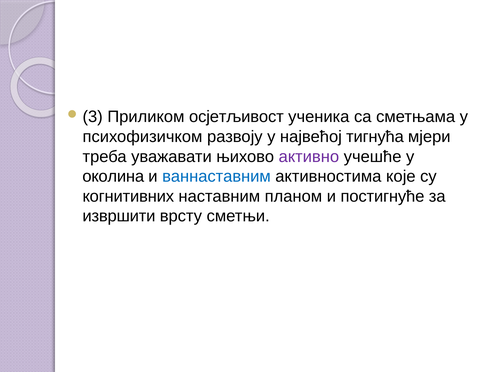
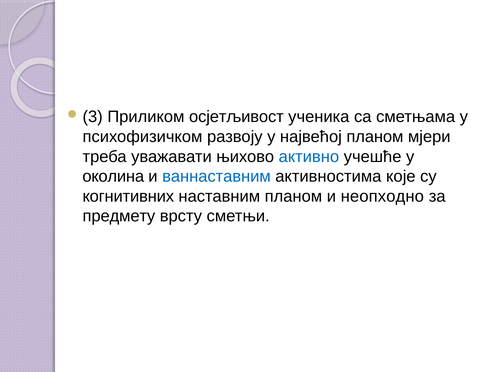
највећој тигнућа: тигнућа -> планом
активно colour: purple -> blue
постигнуће: постигнуће -> неопходно
извршити: извршити -> предмету
